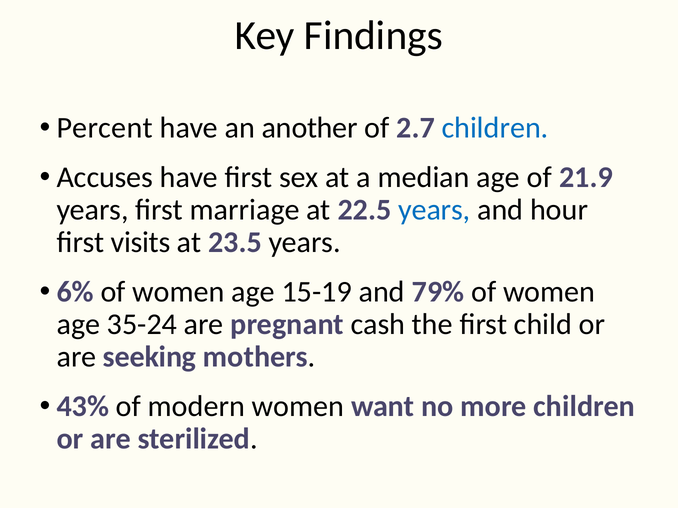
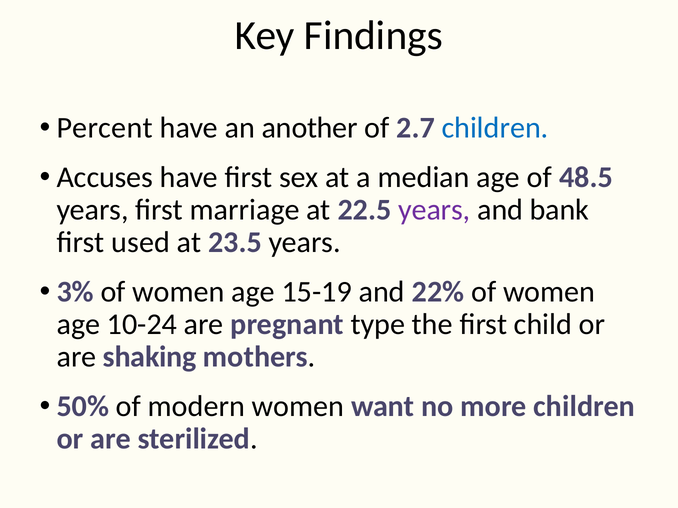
21.9: 21.9 -> 48.5
years at (434, 210) colour: blue -> purple
hour: hour -> bank
visits: visits -> used
6%: 6% -> 3%
79%: 79% -> 22%
35-24: 35-24 -> 10-24
cash: cash -> type
seeking: seeking -> shaking
43%: 43% -> 50%
